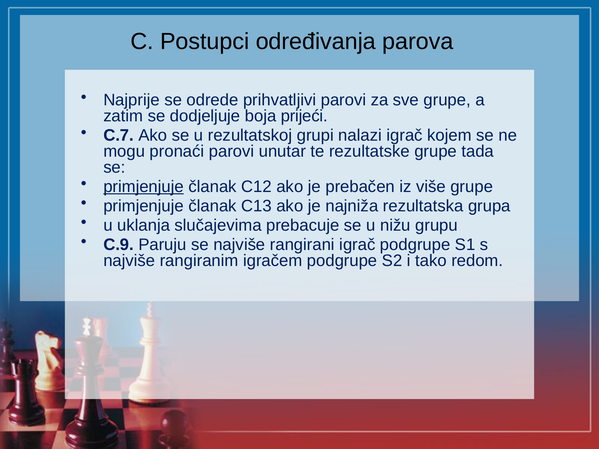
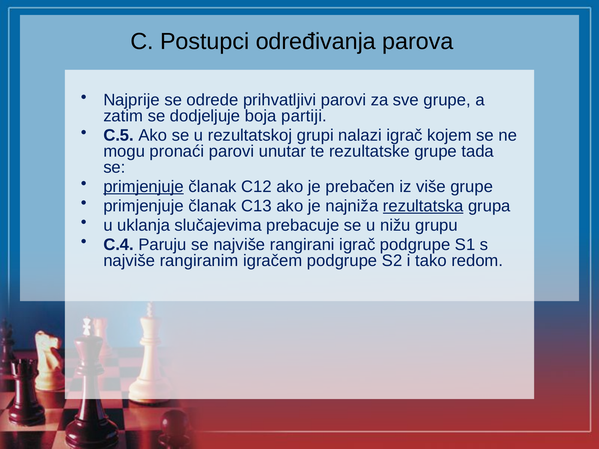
prijeći: prijeći -> partiji
C.7: C.7 -> C.5
rezultatska underline: none -> present
C.9: C.9 -> C.4
